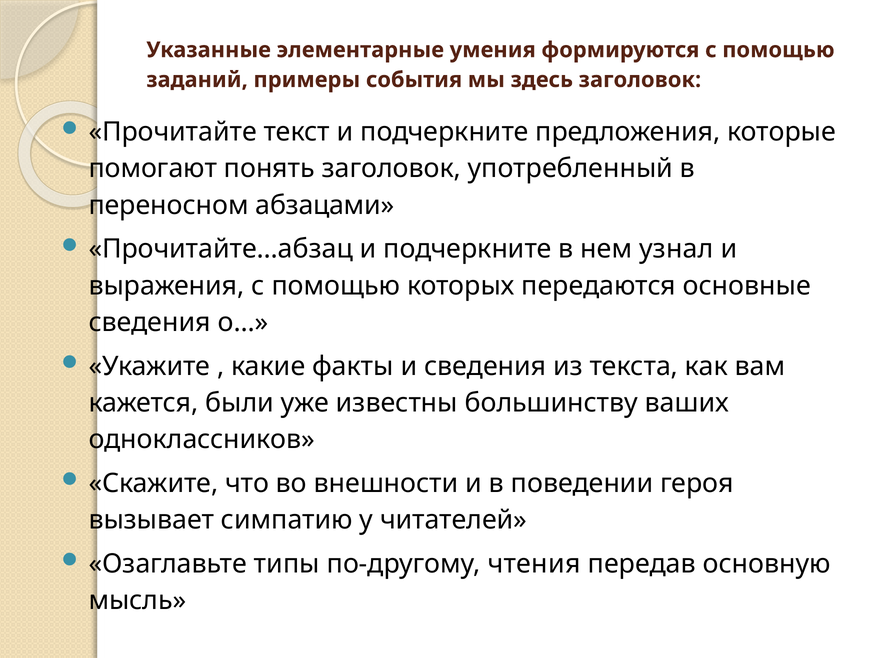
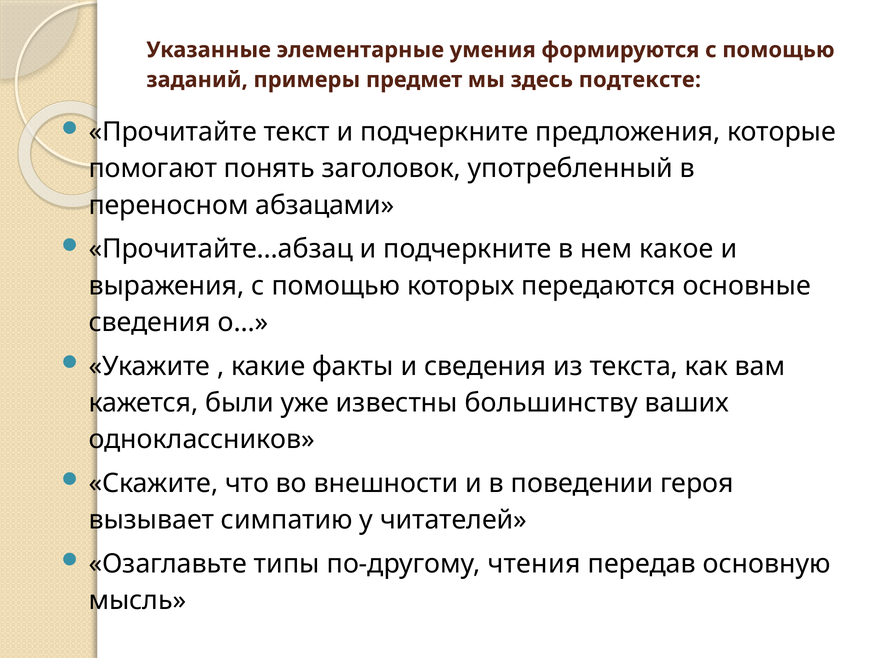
события: события -> предмет
здесь заголовок: заголовок -> подтексте
узнал: узнал -> какое
